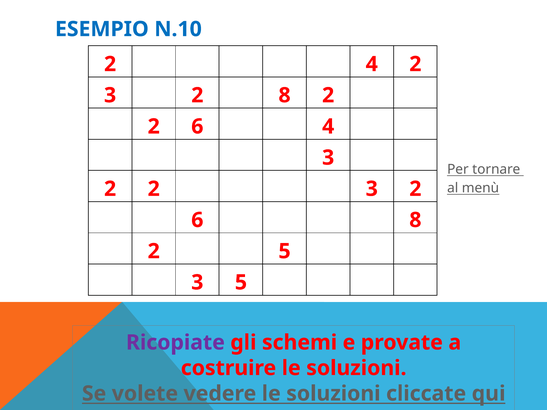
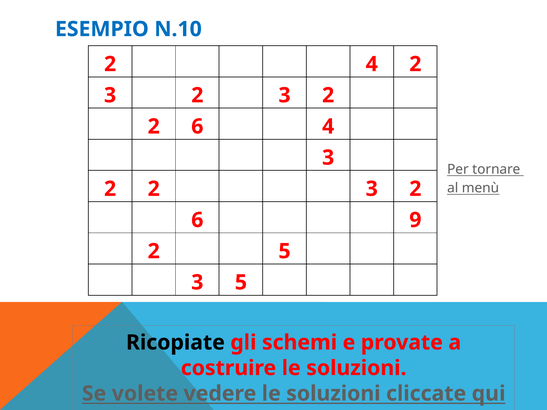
3 2 8: 8 -> 3
6 8: 8 -> 9
Ricopiate colour: purple -> black
